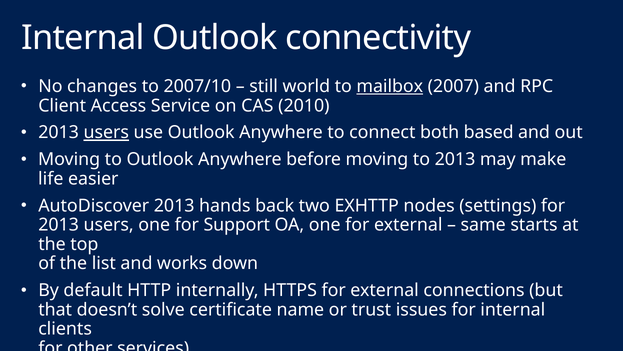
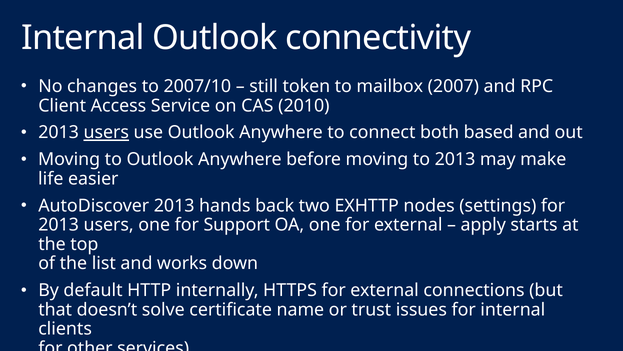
world: world -> token
mailbox underline: present -> none
same: same -> apply
